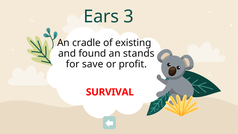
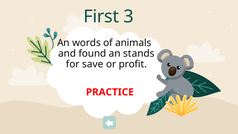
Ears: Ears -> First
cradle: cradle -> words
existing: existing -> animals
SURVIVAL: SURVIVAL -> PRACTICE
